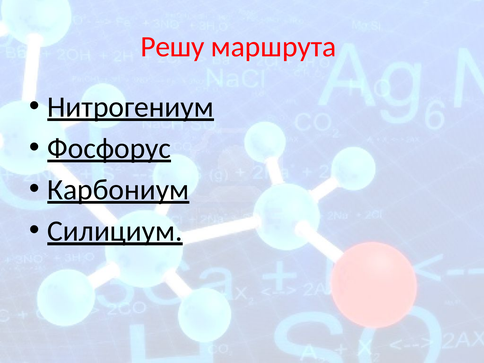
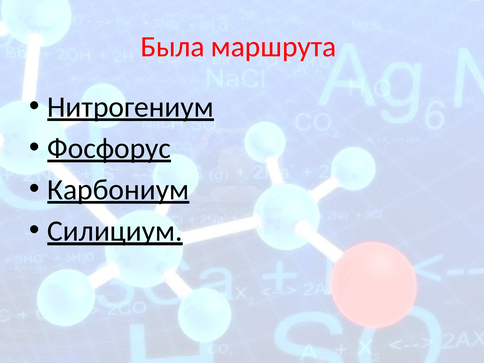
Решу: Решу -> Была
